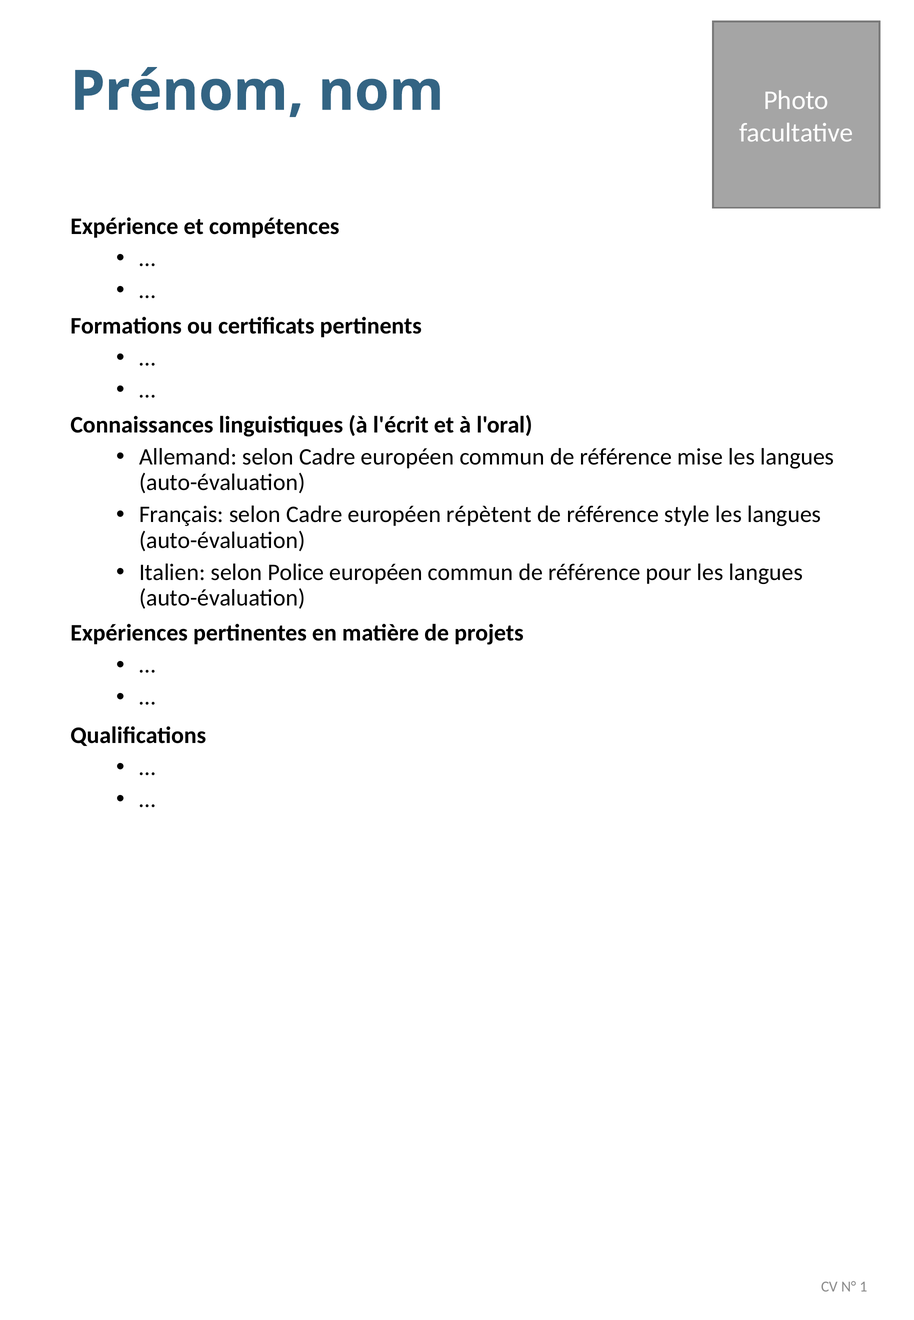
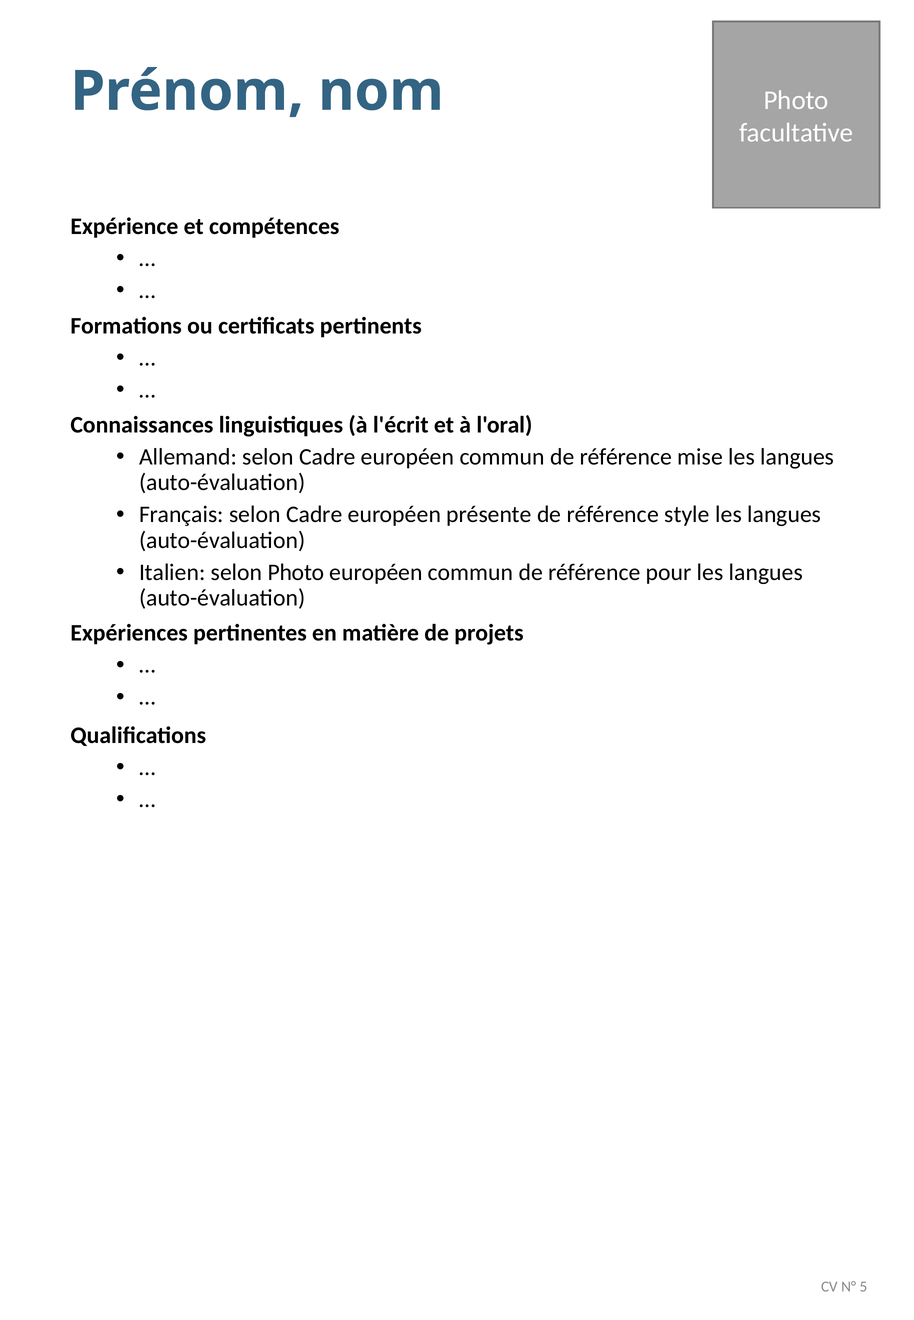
répètent: répètent -> présente
selon Police: Police -> Photo
1: 1 -> 5
